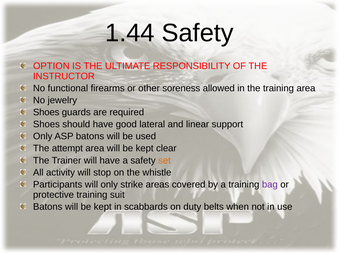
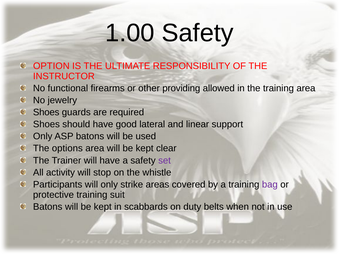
1.44: 1.44 -> 1.00
soreness: soreness -> providing
attempt: attempt -> options
set colour: orange -> purple
